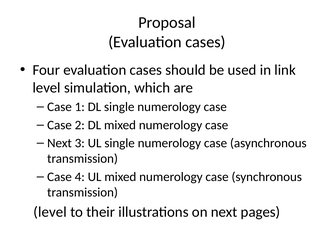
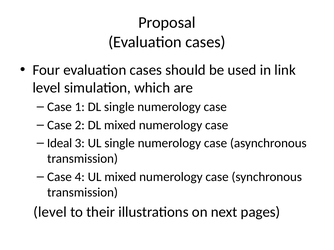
Next at (60, 143): Next -> Ideal
